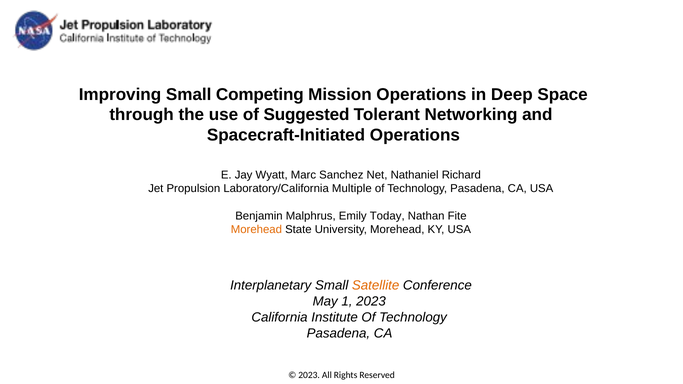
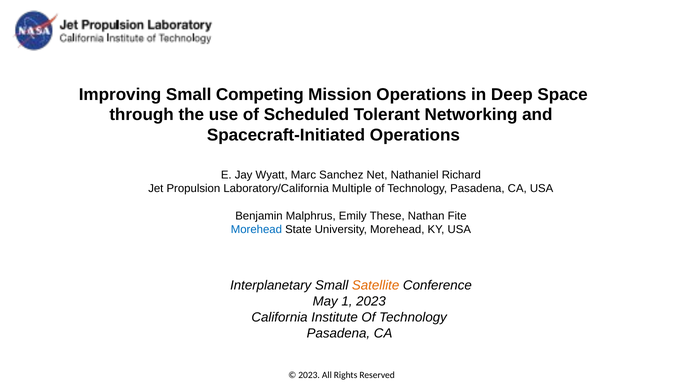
Suggested: Suggested -> Scheduled
Today: Today -> These
Morehead at (256, 230) colour: orange -> blue
